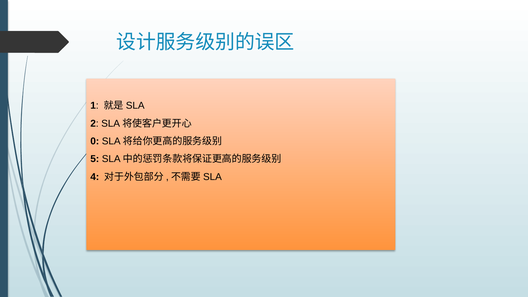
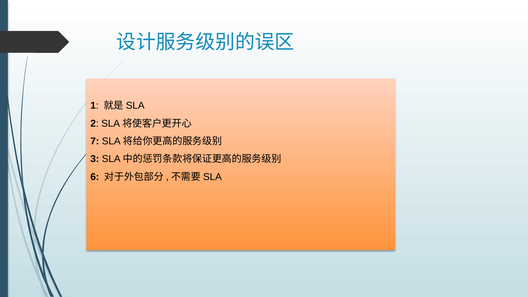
0: 0 -> 7
5: 5 -> 3
4: 4 -> 6
